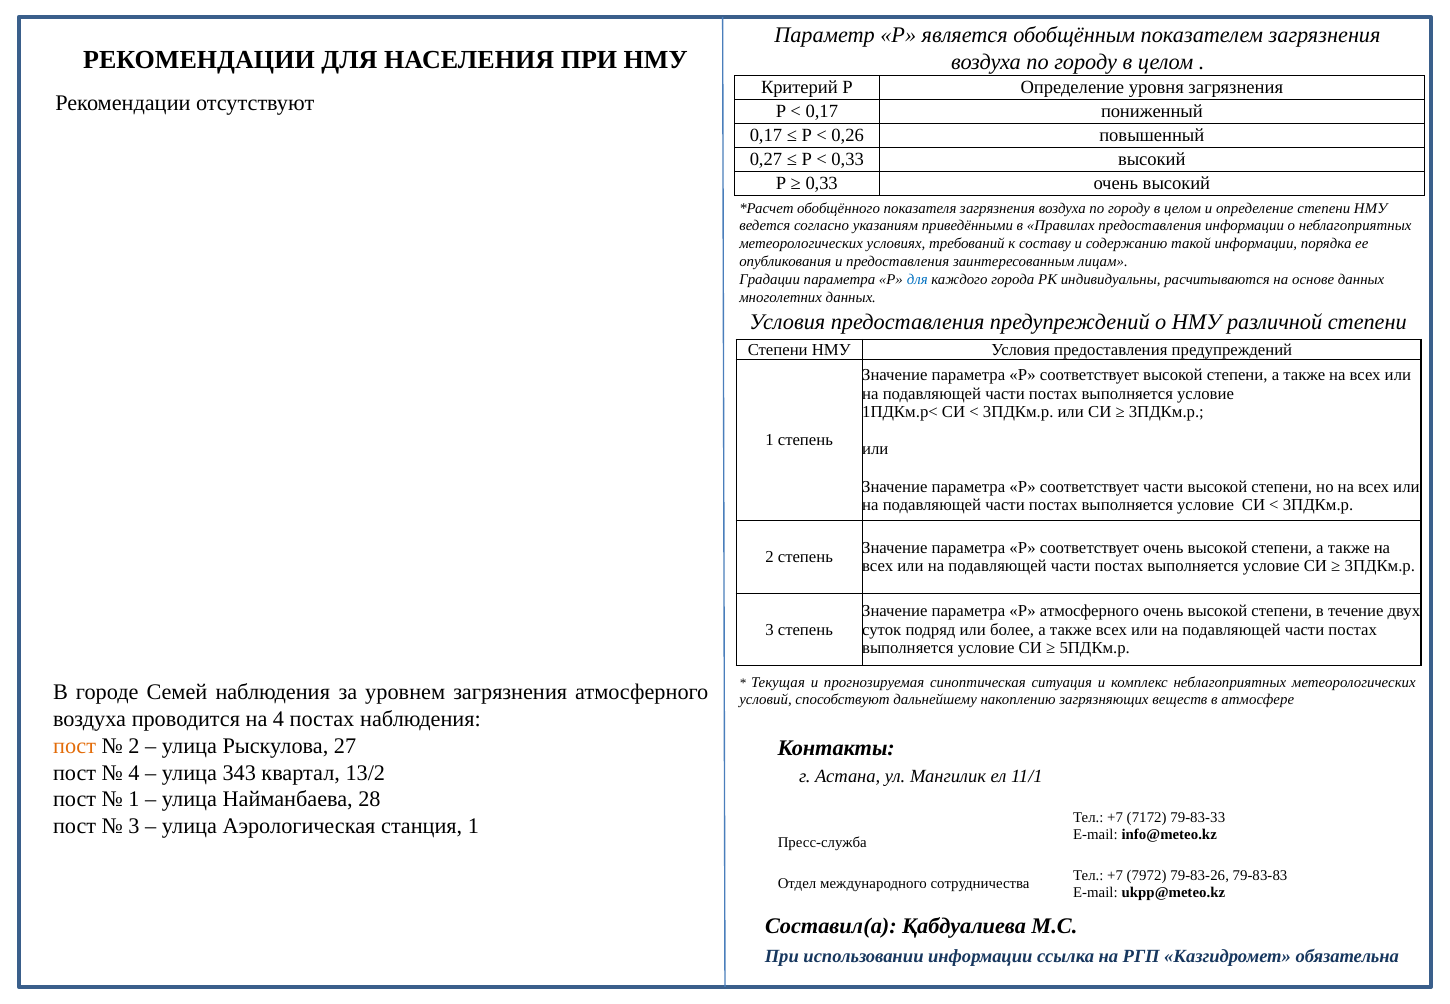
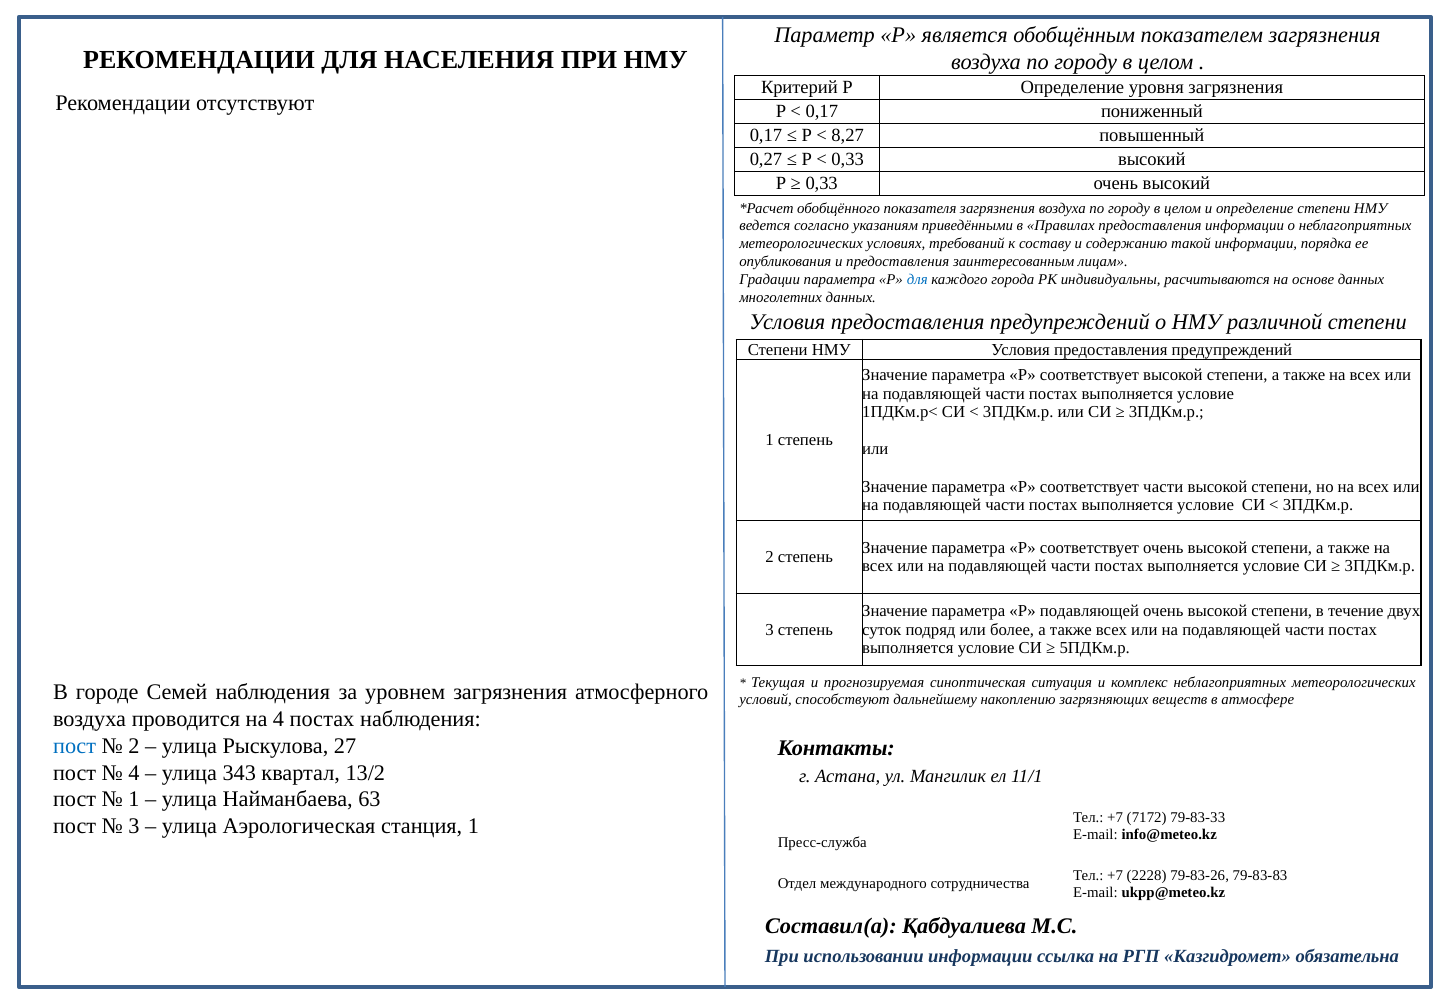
0,26: 0,26 -> 8,27
Р атмосферного: атмосферного -> подавляющей
пост at (75, 746) colour: orange -> blue
28: 28 -> 63
7972: 7972 -> 2228
